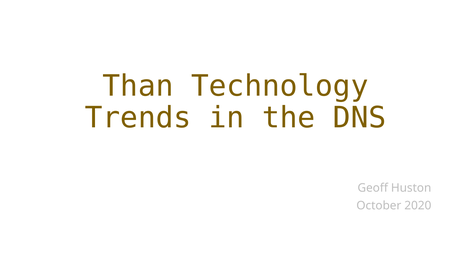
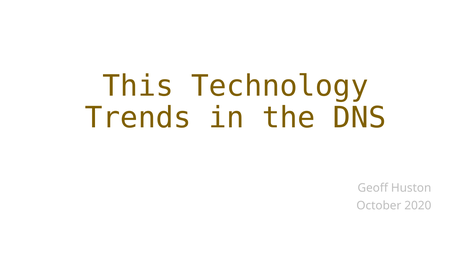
Than: Than -> This
